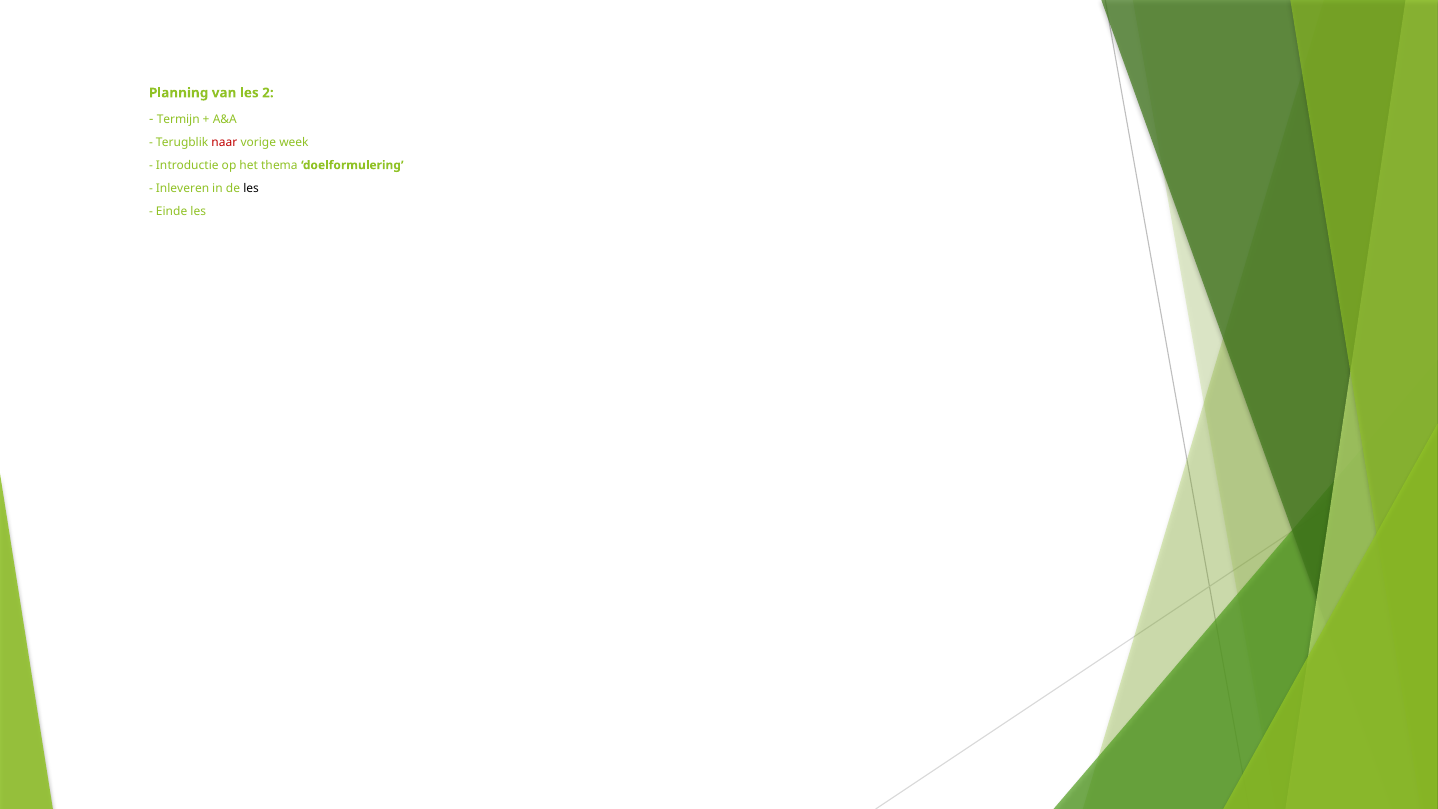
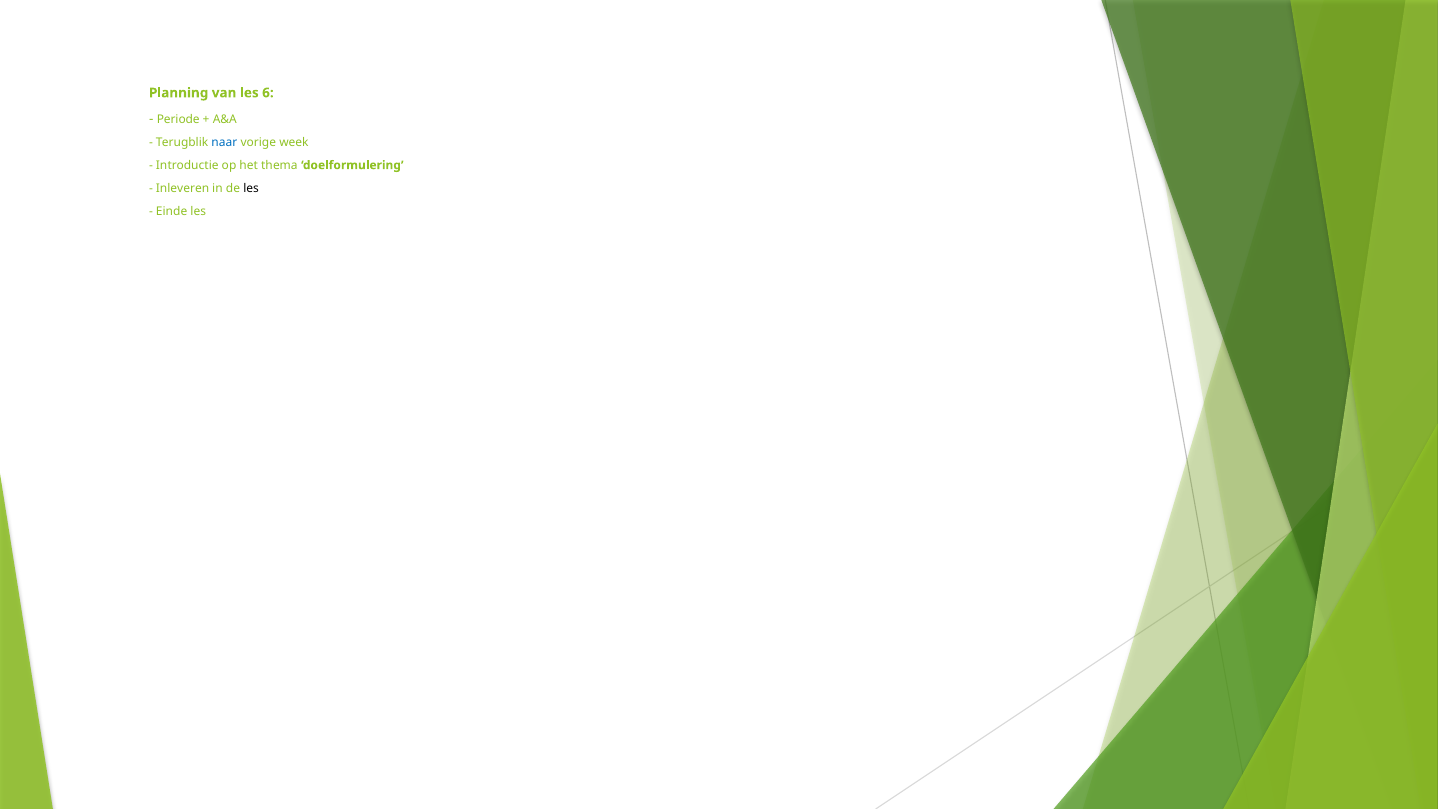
2: 2 -> 6
Termijn: Termijn -> Periode
naar colour: red -> blue
